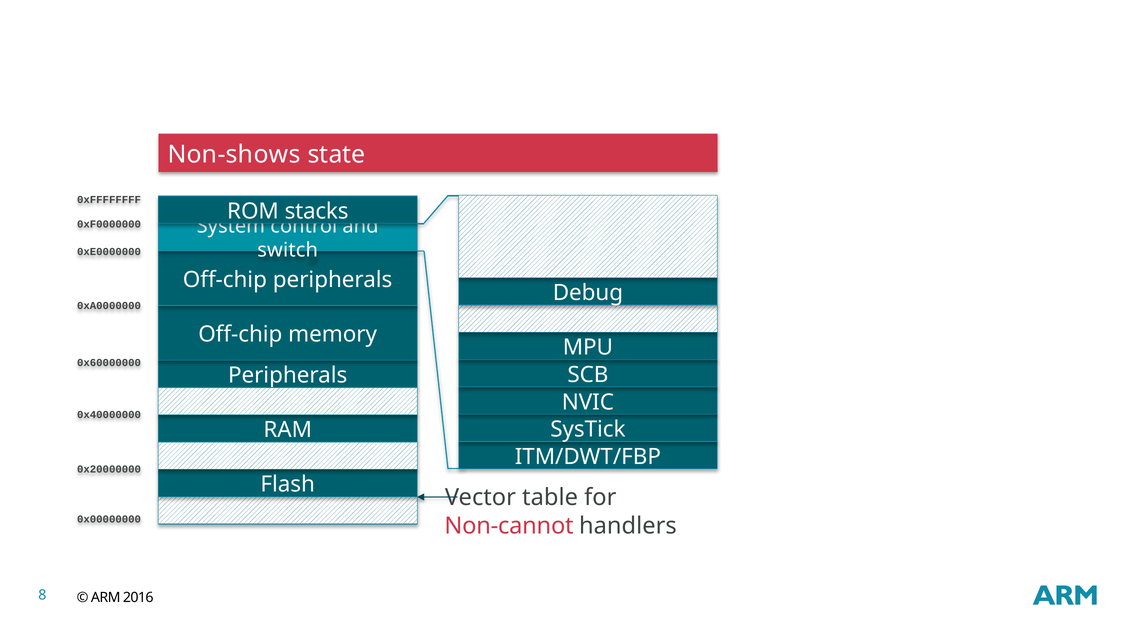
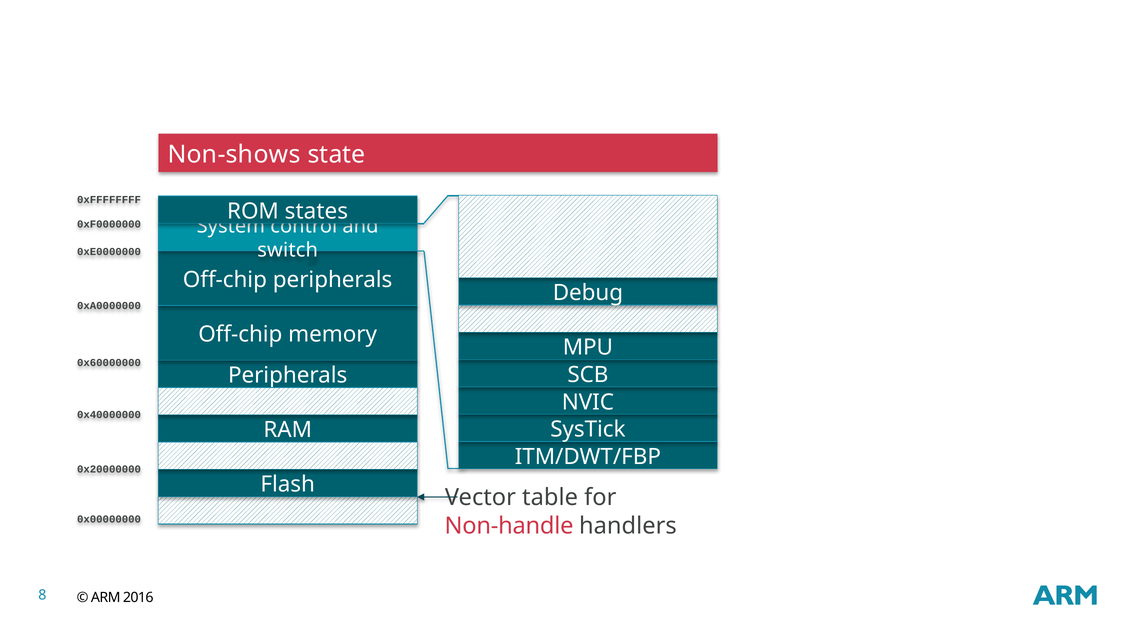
stacks: stacks -> states
Non-cannot: Non-cannot -> Non-handle
